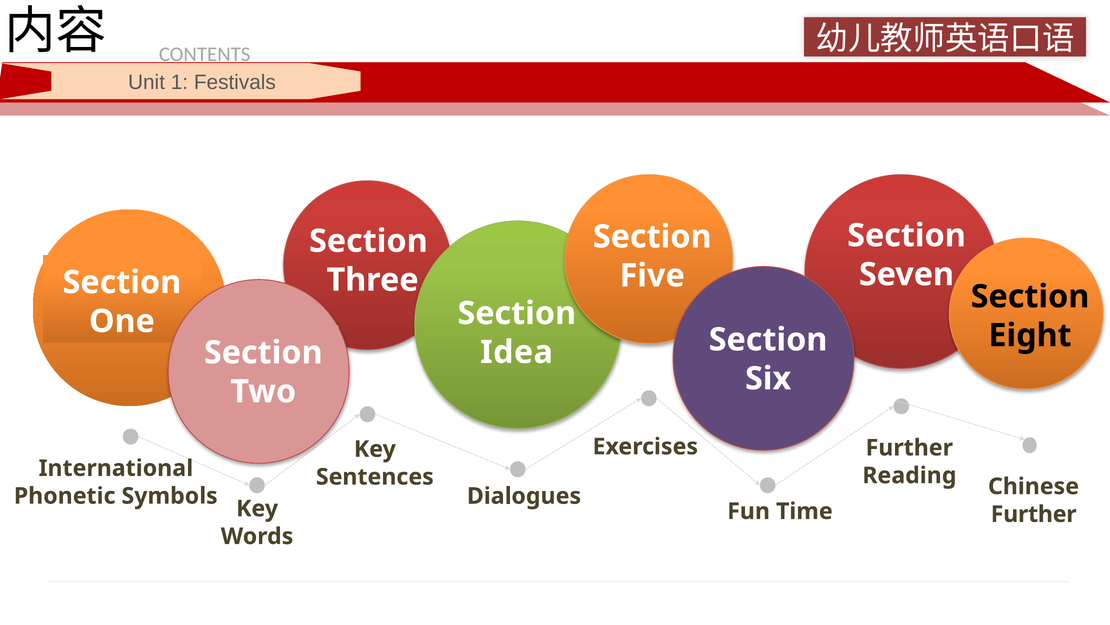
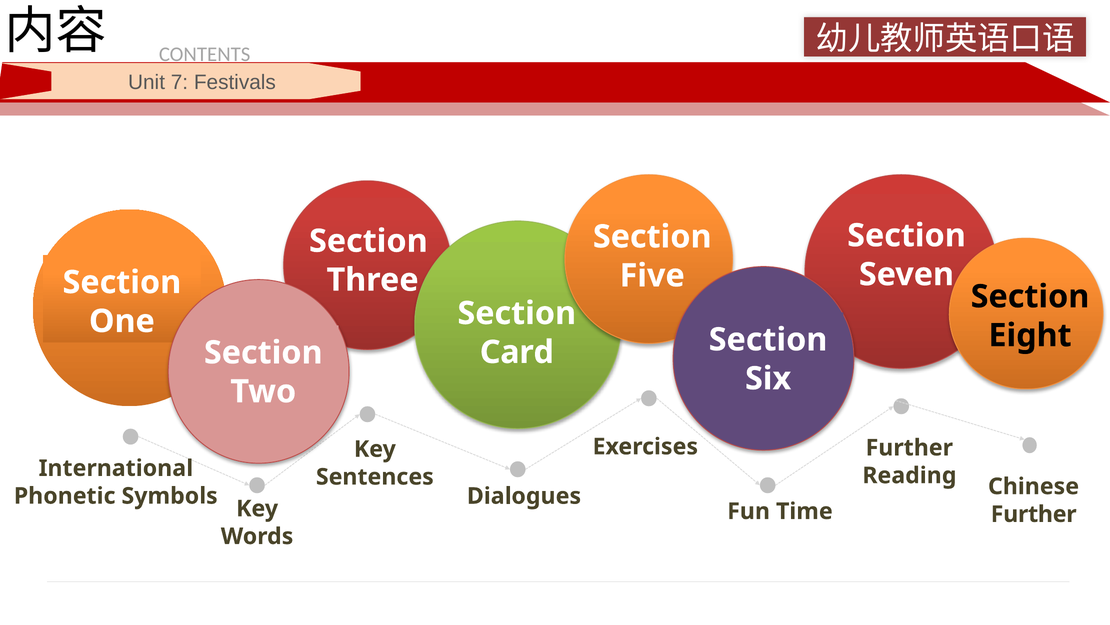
1: 1 -> 7
Idea: Idea -> Card
